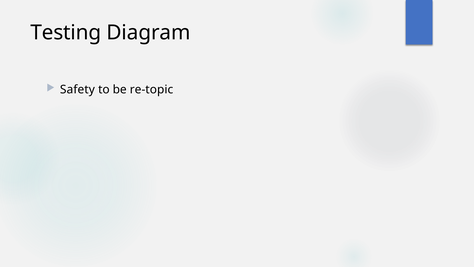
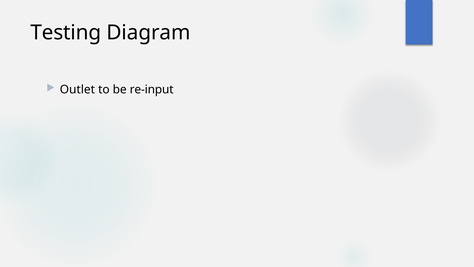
Safety: Safety -> Outlet
re-topic: re-topic -> re-input
